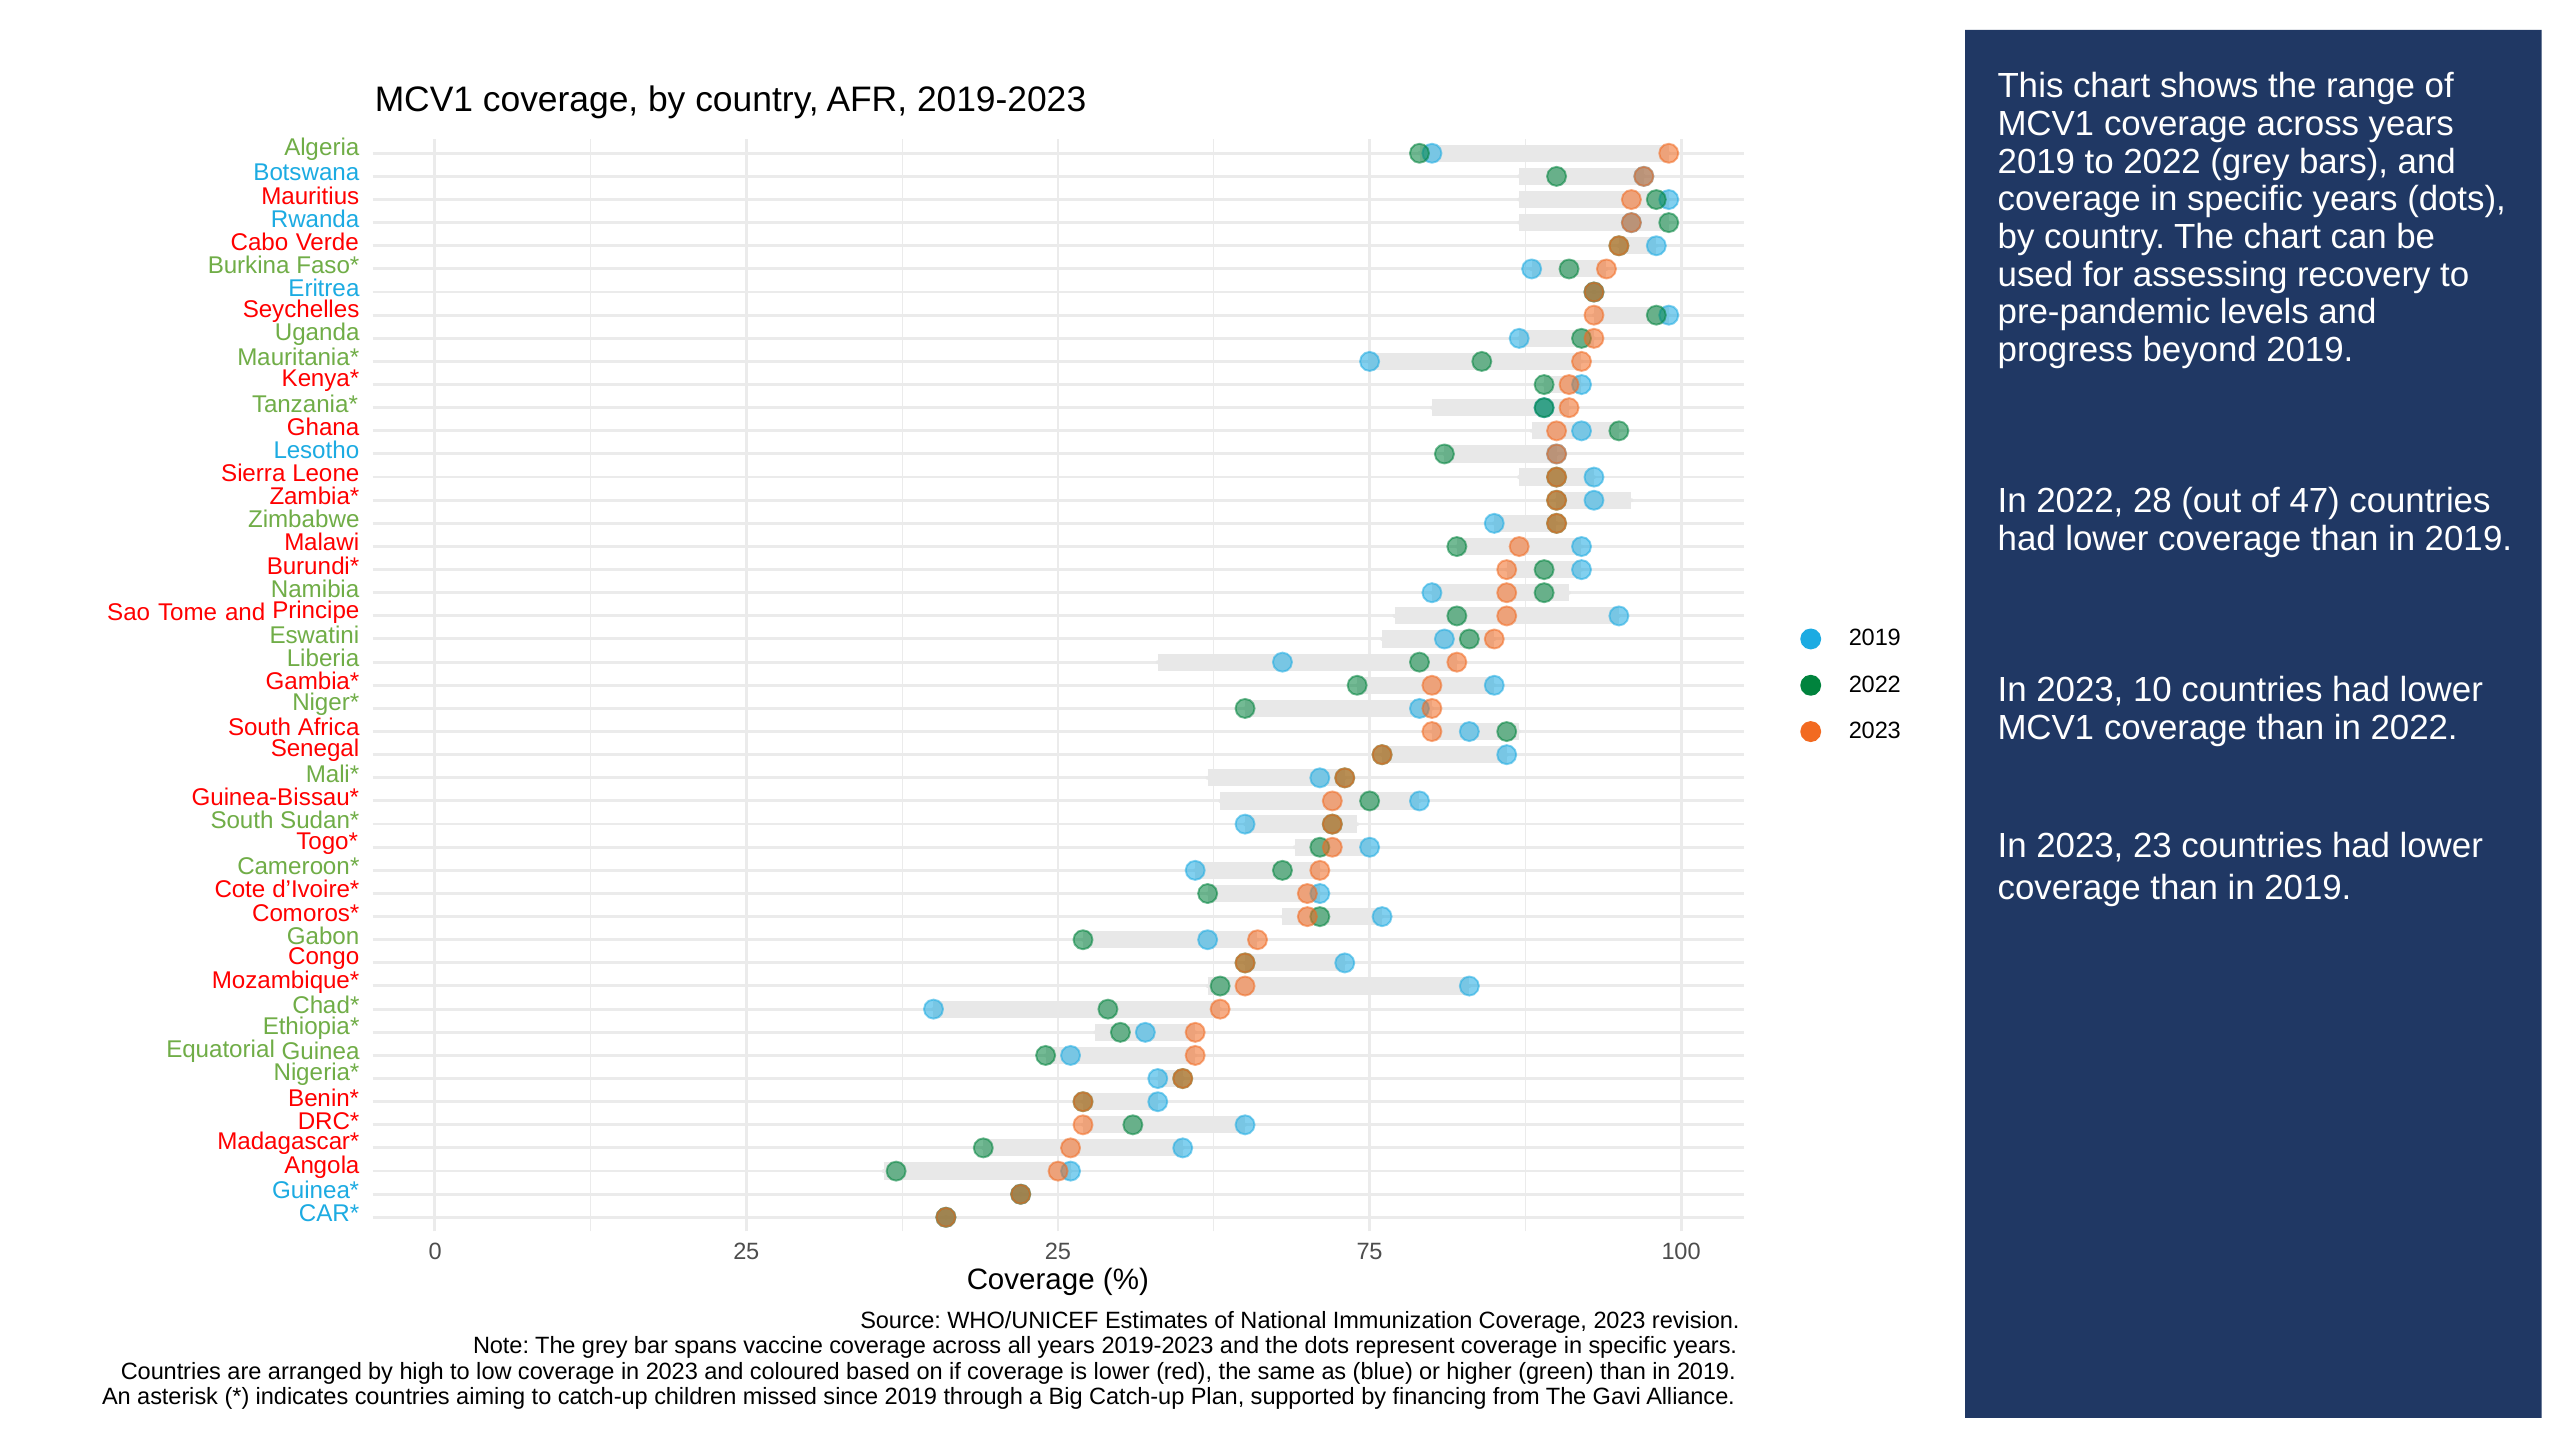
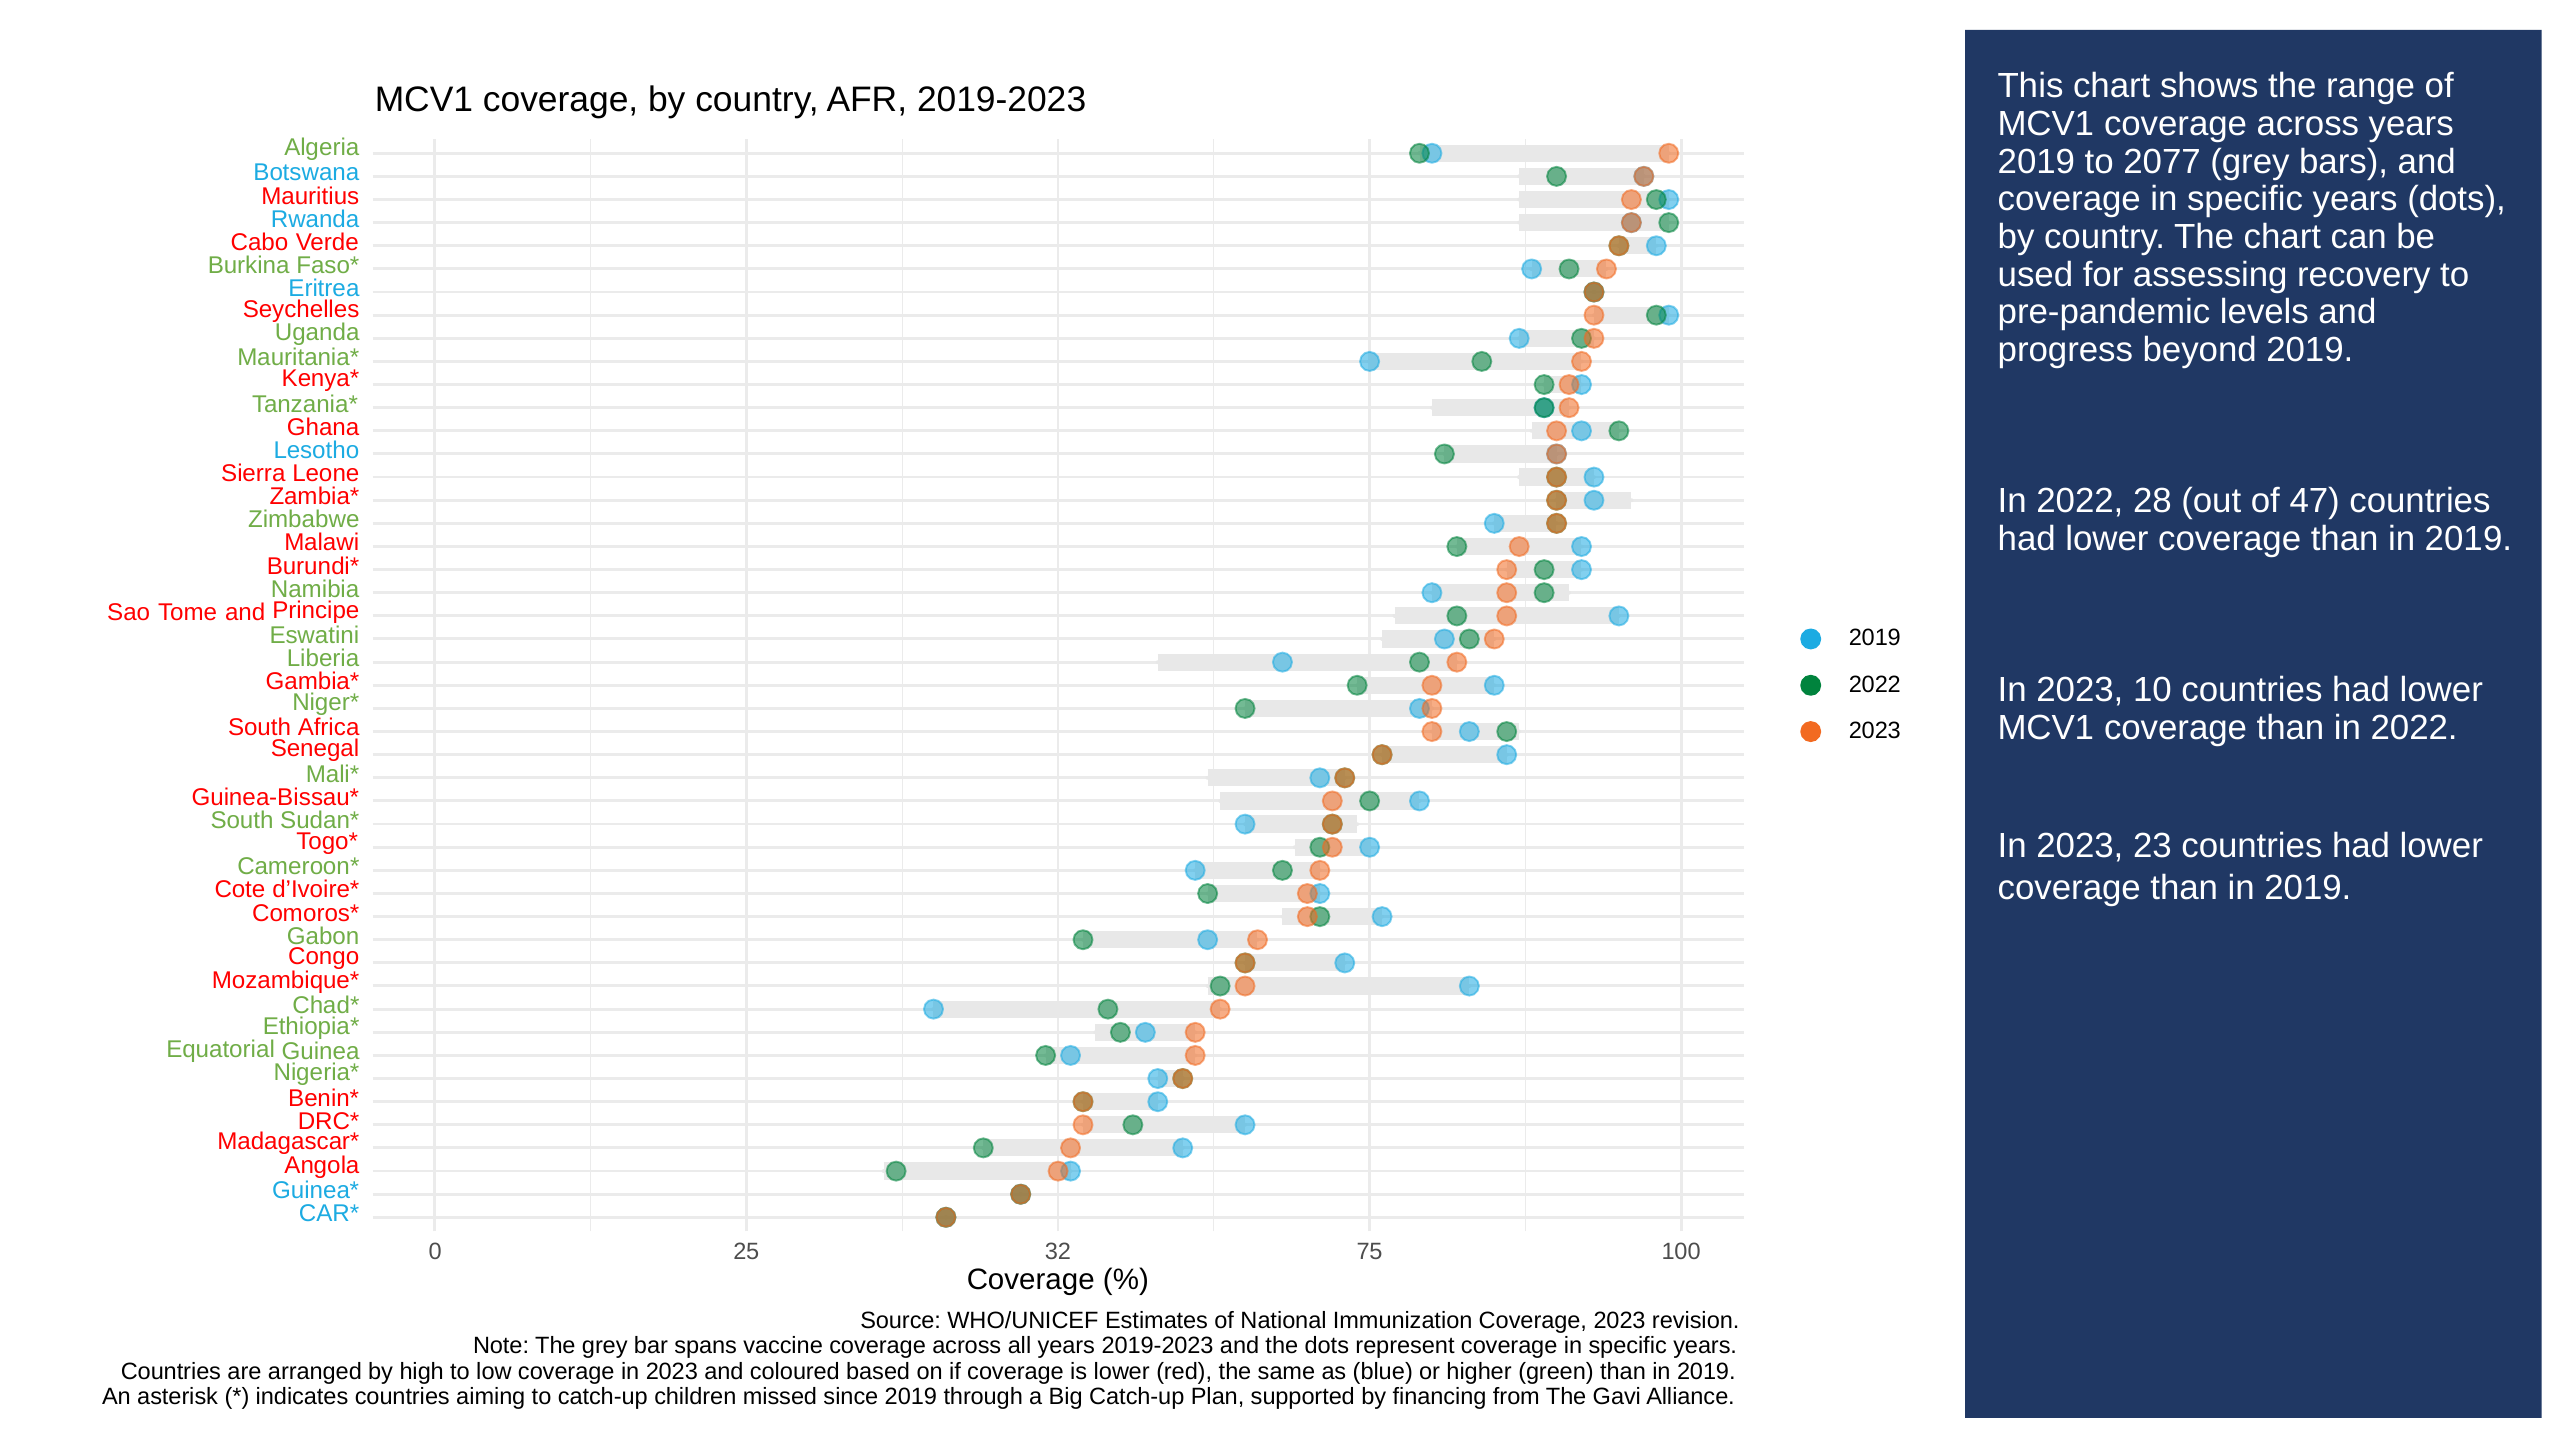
to 2022: 2022 -> 2077
25 25: 25 -> 32
